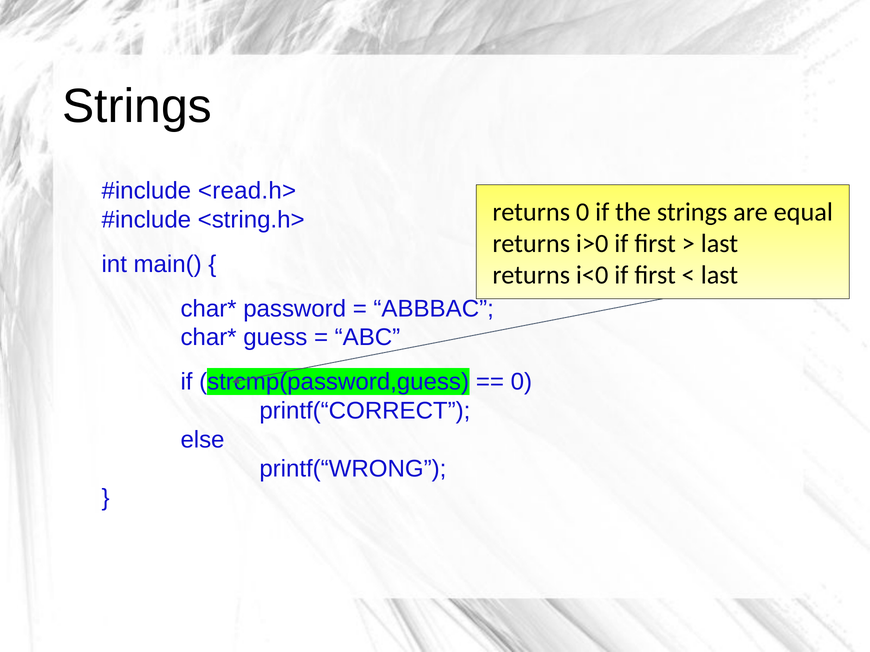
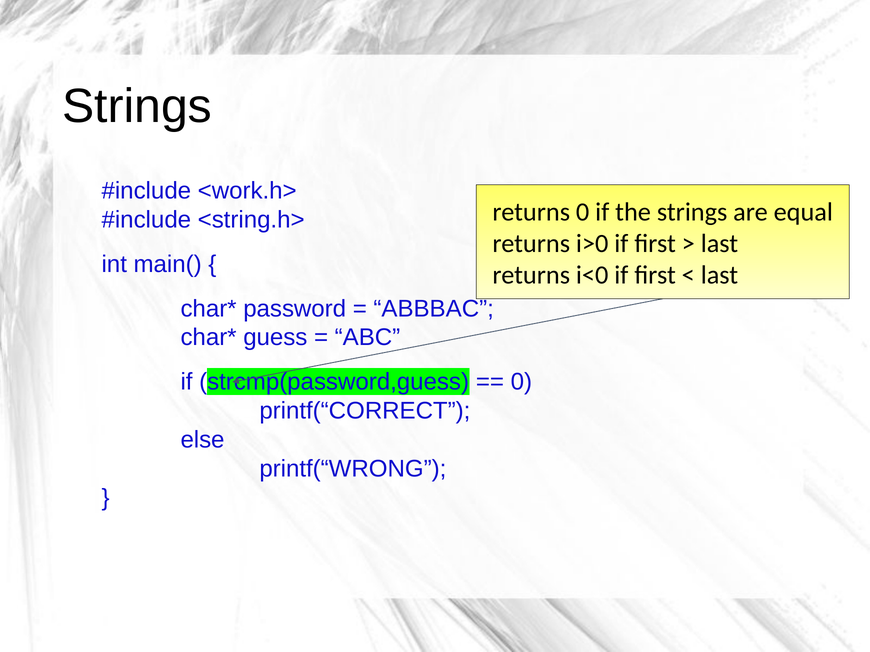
<read.h>: <read.h> -> <work.h>
